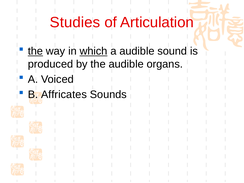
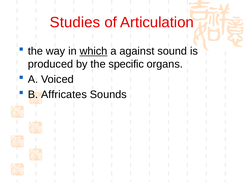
the at (35, 51) underline: present -> none
a audible: audible -> against
the audible: audible -> specific
